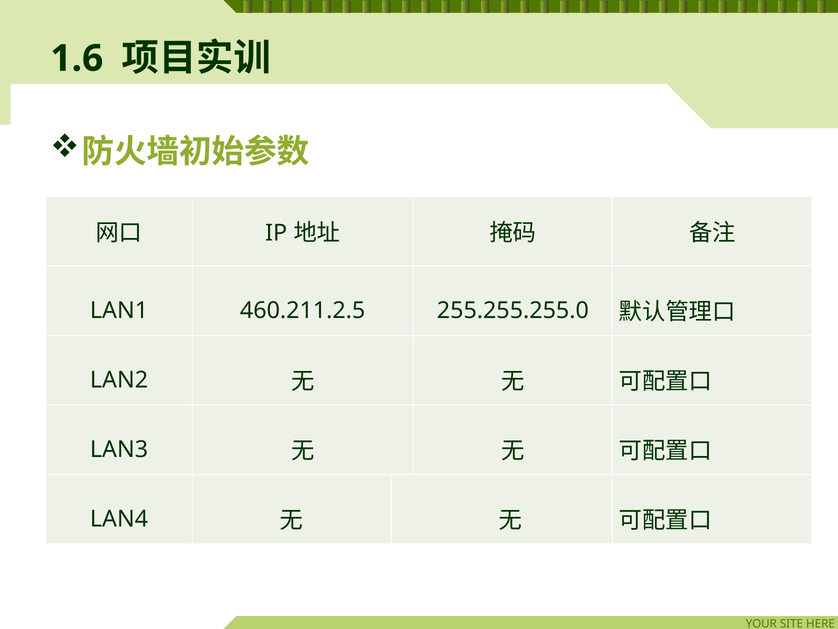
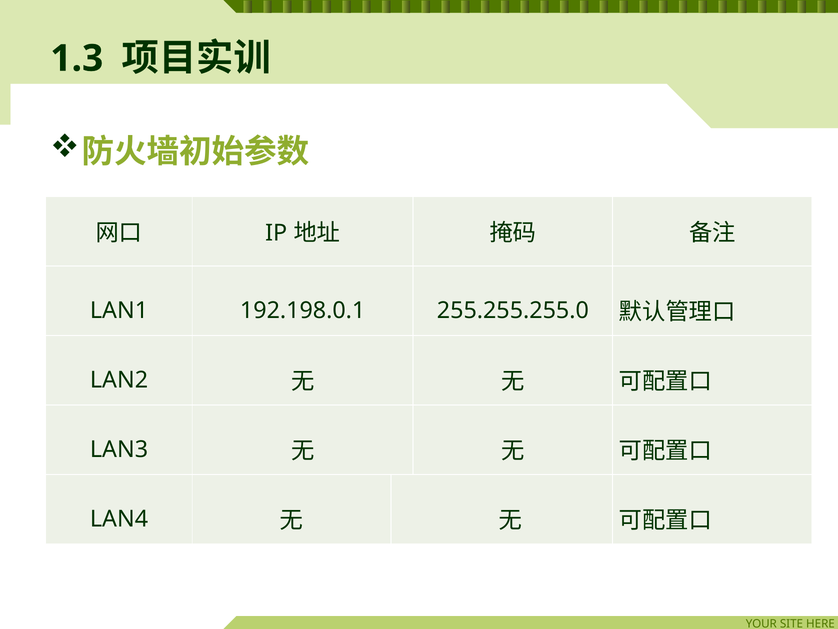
1.6: 1.6 -> 1.3
460.211.2.5: 460.211.2.5 -> 192.198.0.1
